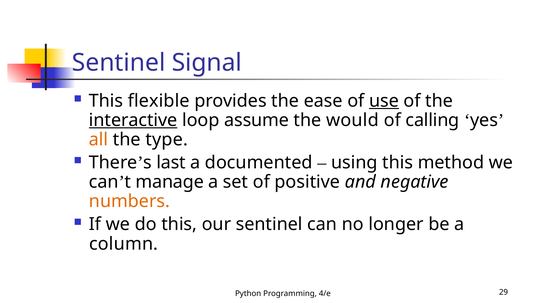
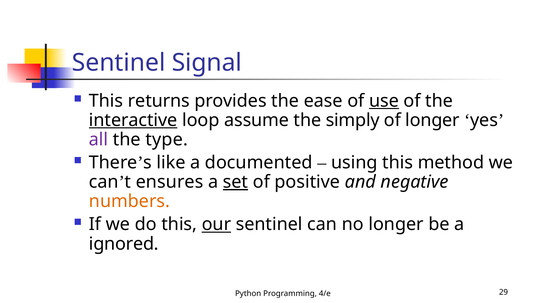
flexible: flexible -> returns
would: would -> simply
of calling: calling -> longer
all colour: orange -> purple
last: last -> like
manage: manage -> ensures
set underline: none -> present
our underline: none -> present
column: column -> ignored
